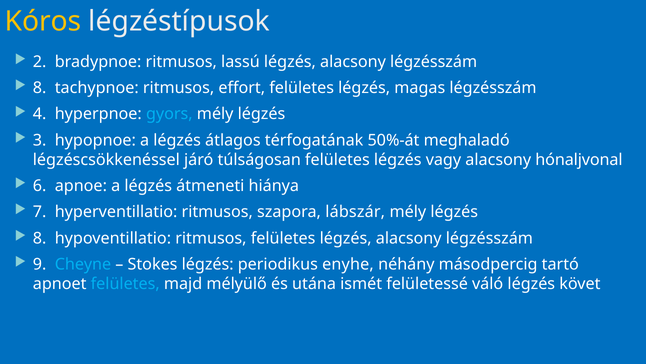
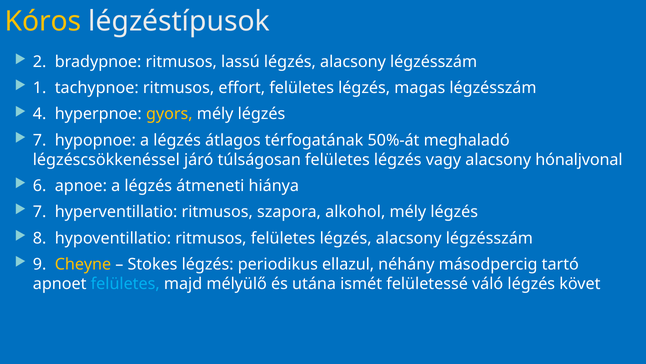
8 at (40, 88): 8 -> 1
gyors colour: light blue -> yellow
3 at (40, 140): 3 -> 7
lábszár: lábszár -> alkohol
Cheyne colour: light blue -> yellow
enyhe: enyhe -> ellazul
